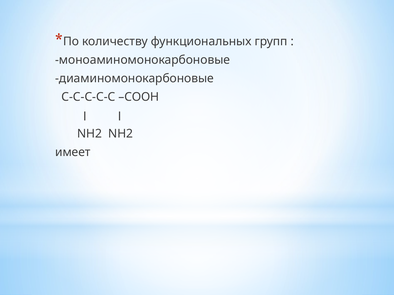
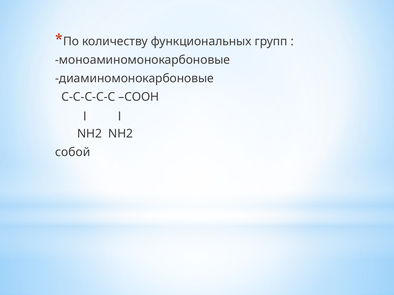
имеет: имеет -> собой
